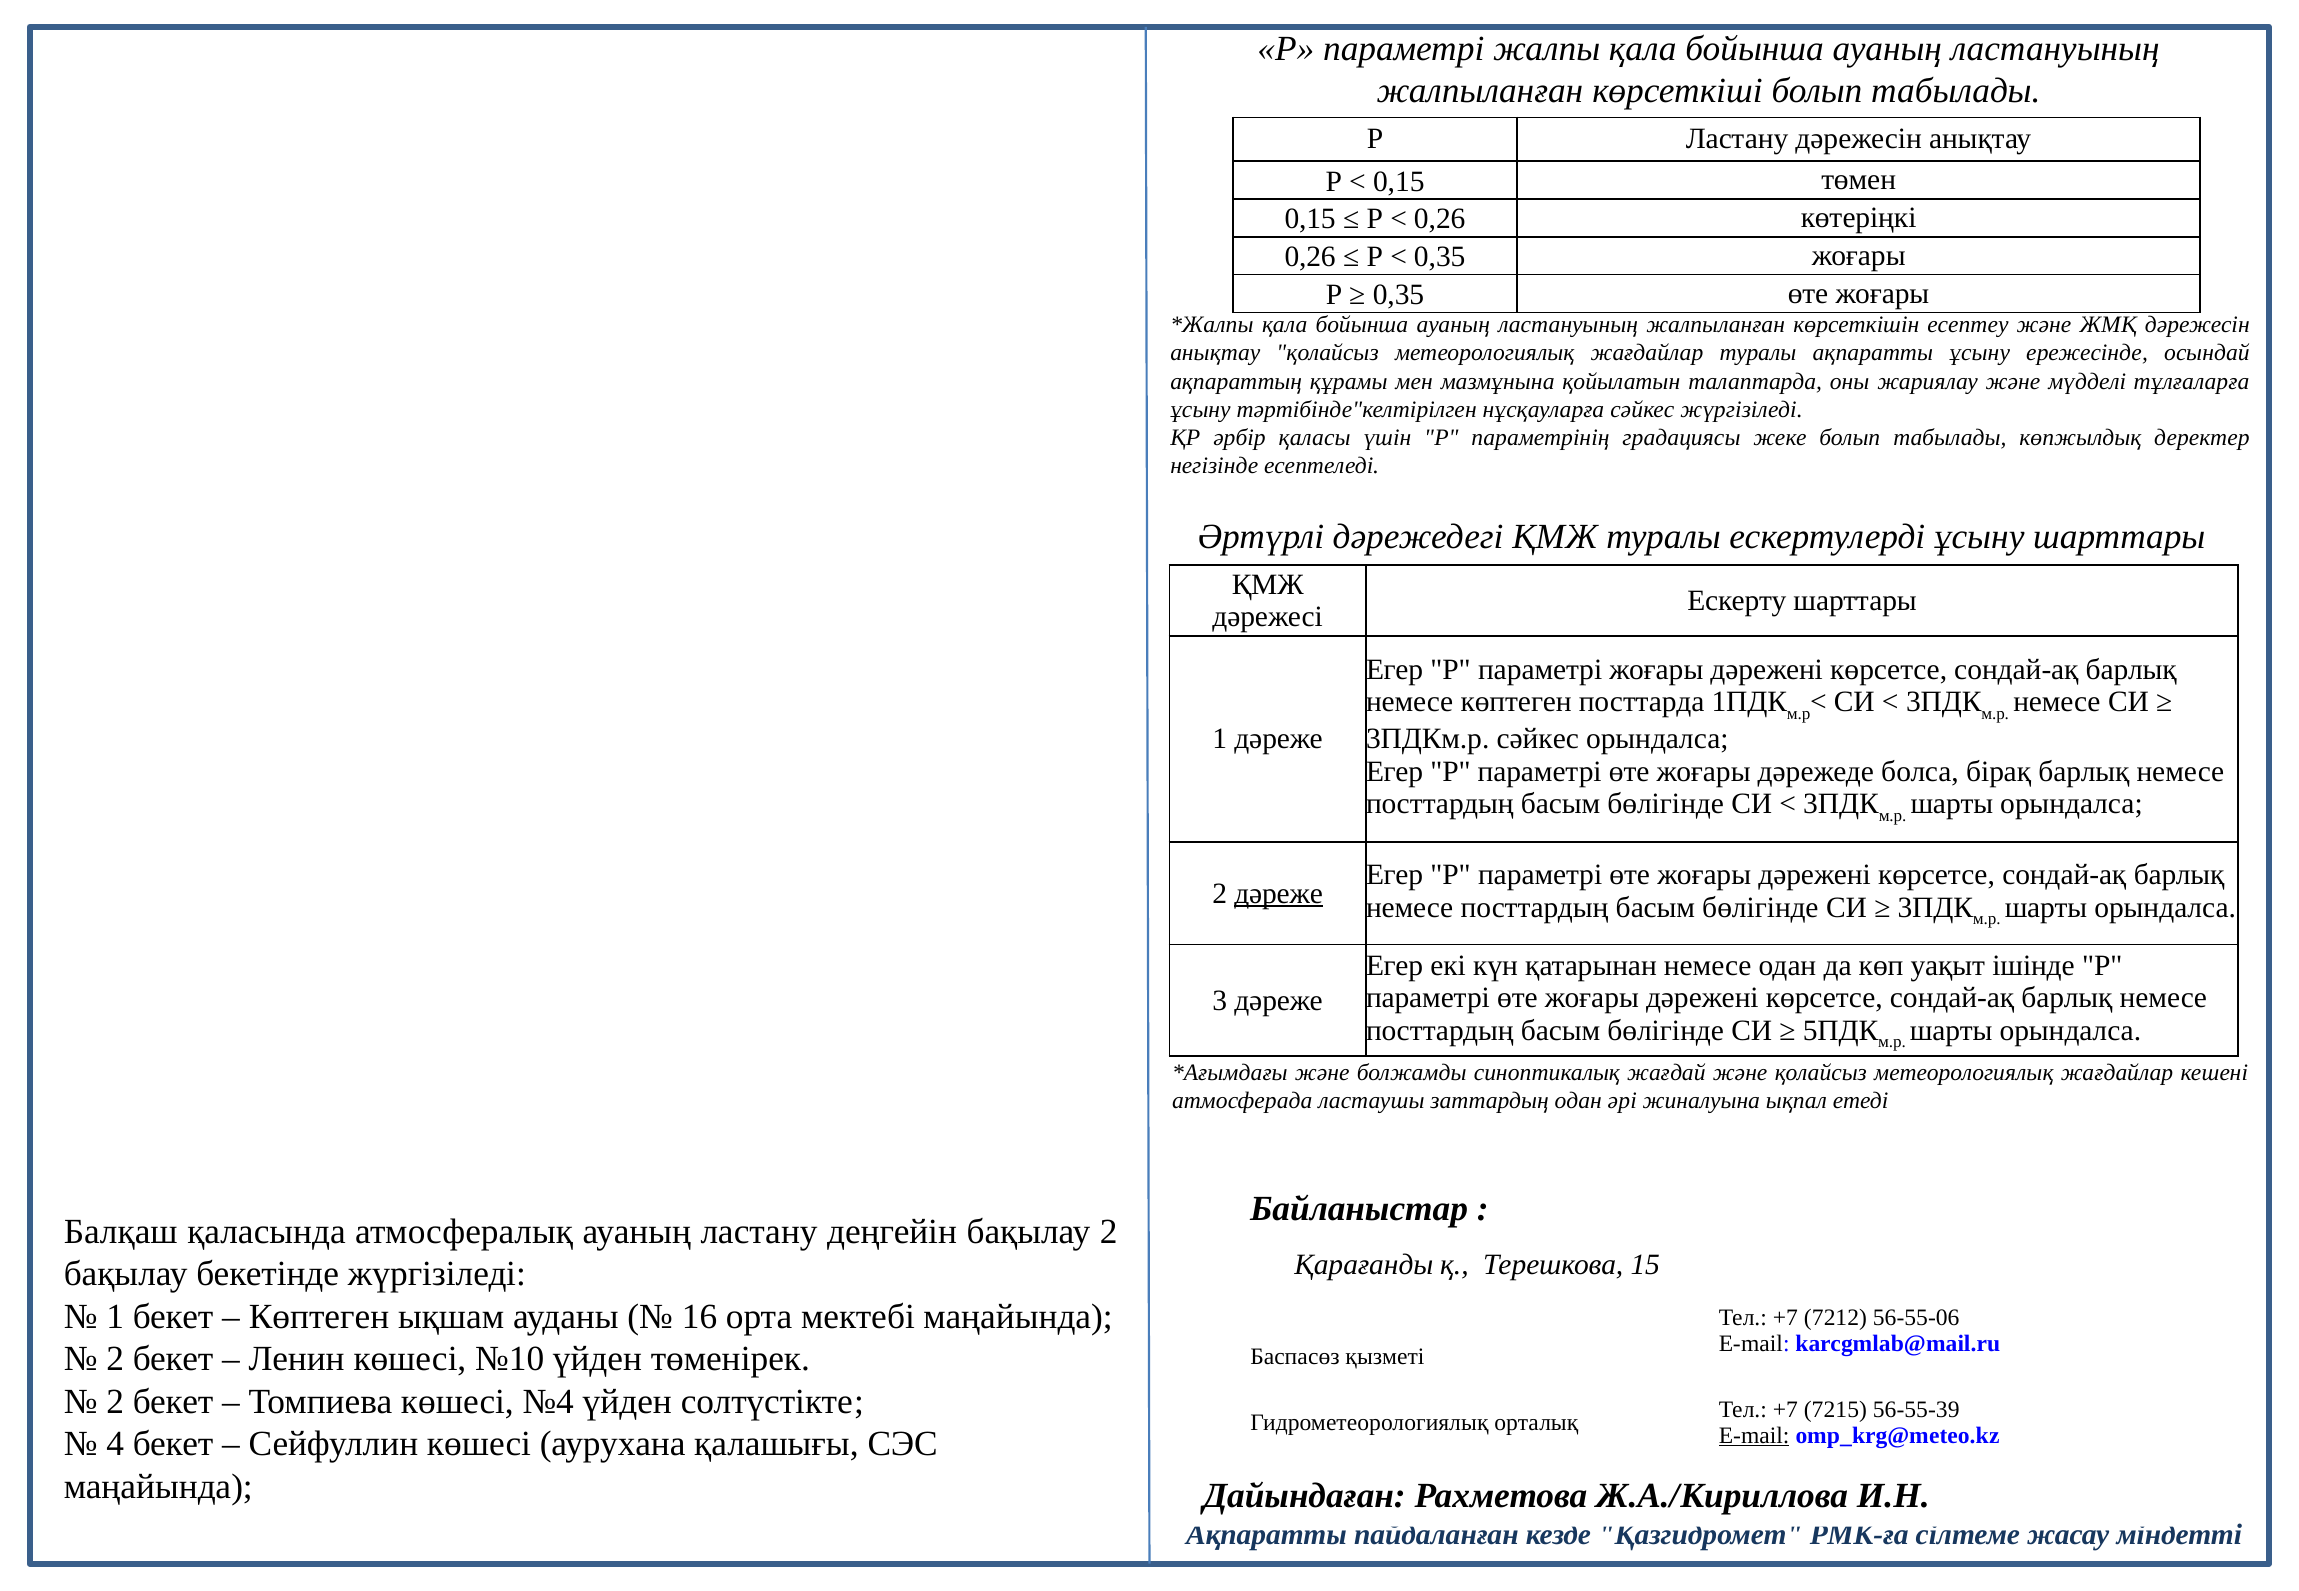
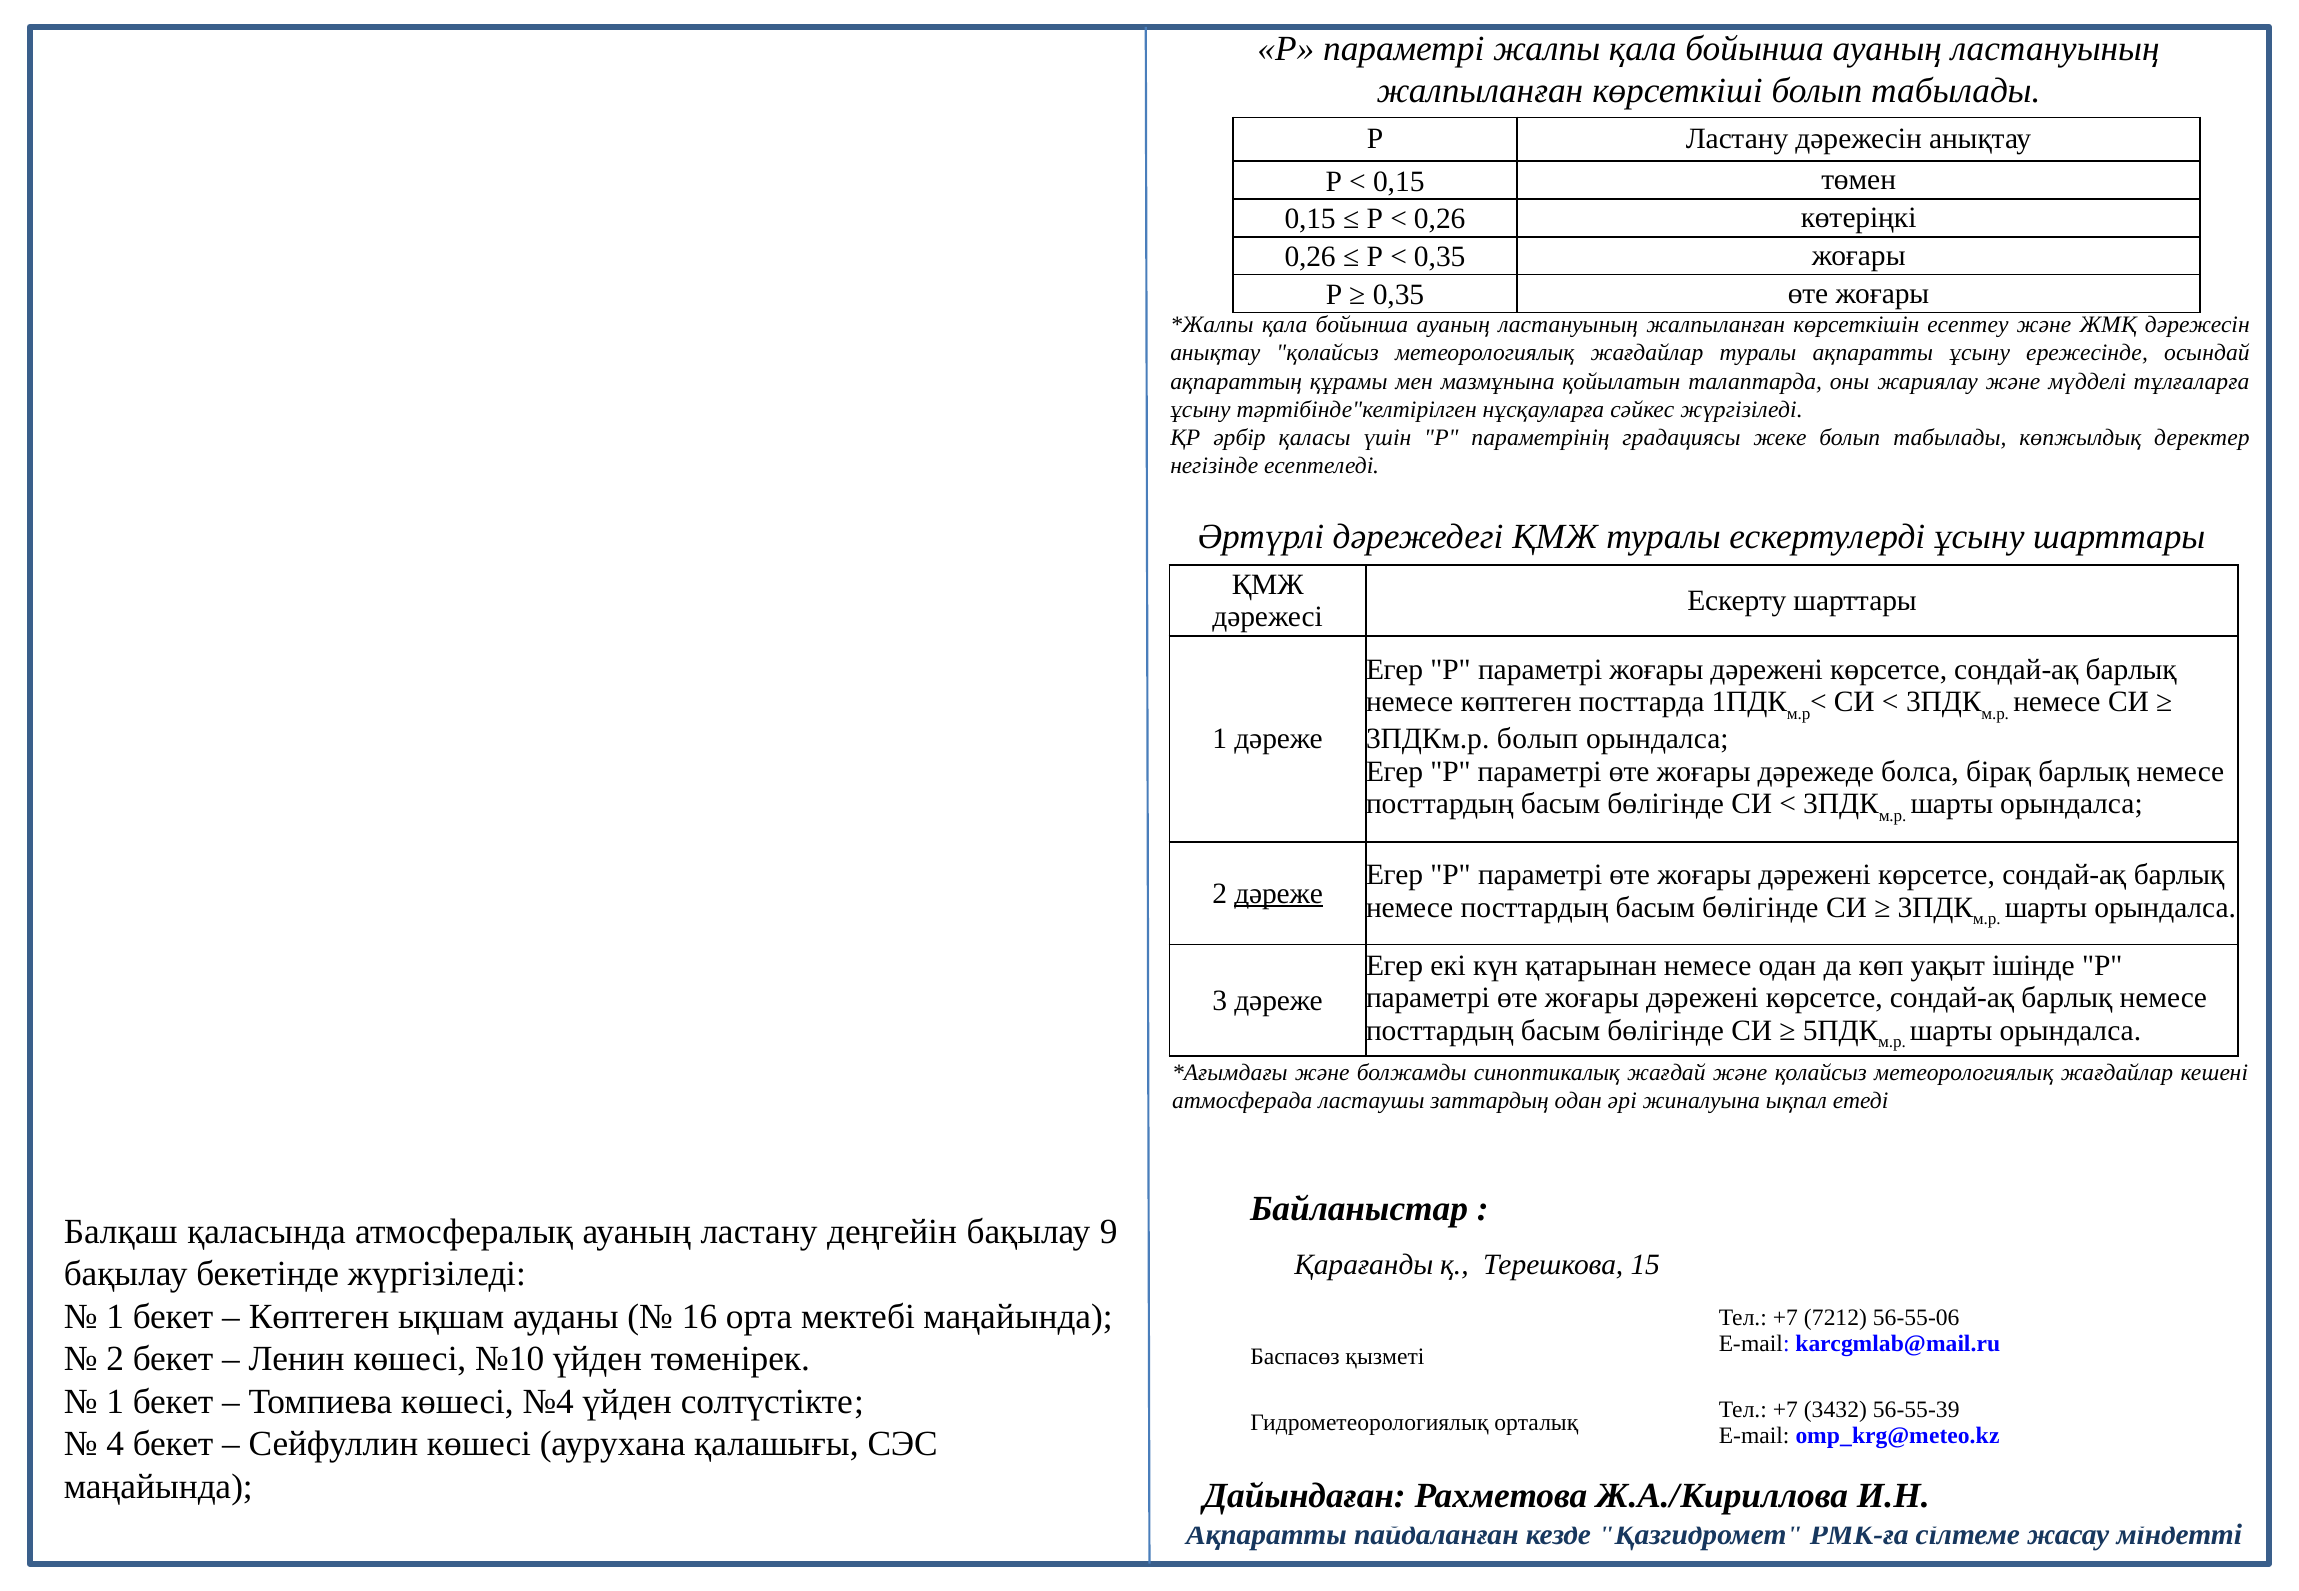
3ПДКм.р сәйкес: сәйкес -> болып
бақылау 2: 2 -> 9
2 at (115, 1402): 2 -> 1
7215: 7215 -> 3432
E-mail at (1754, 1436) underline: present -> none
